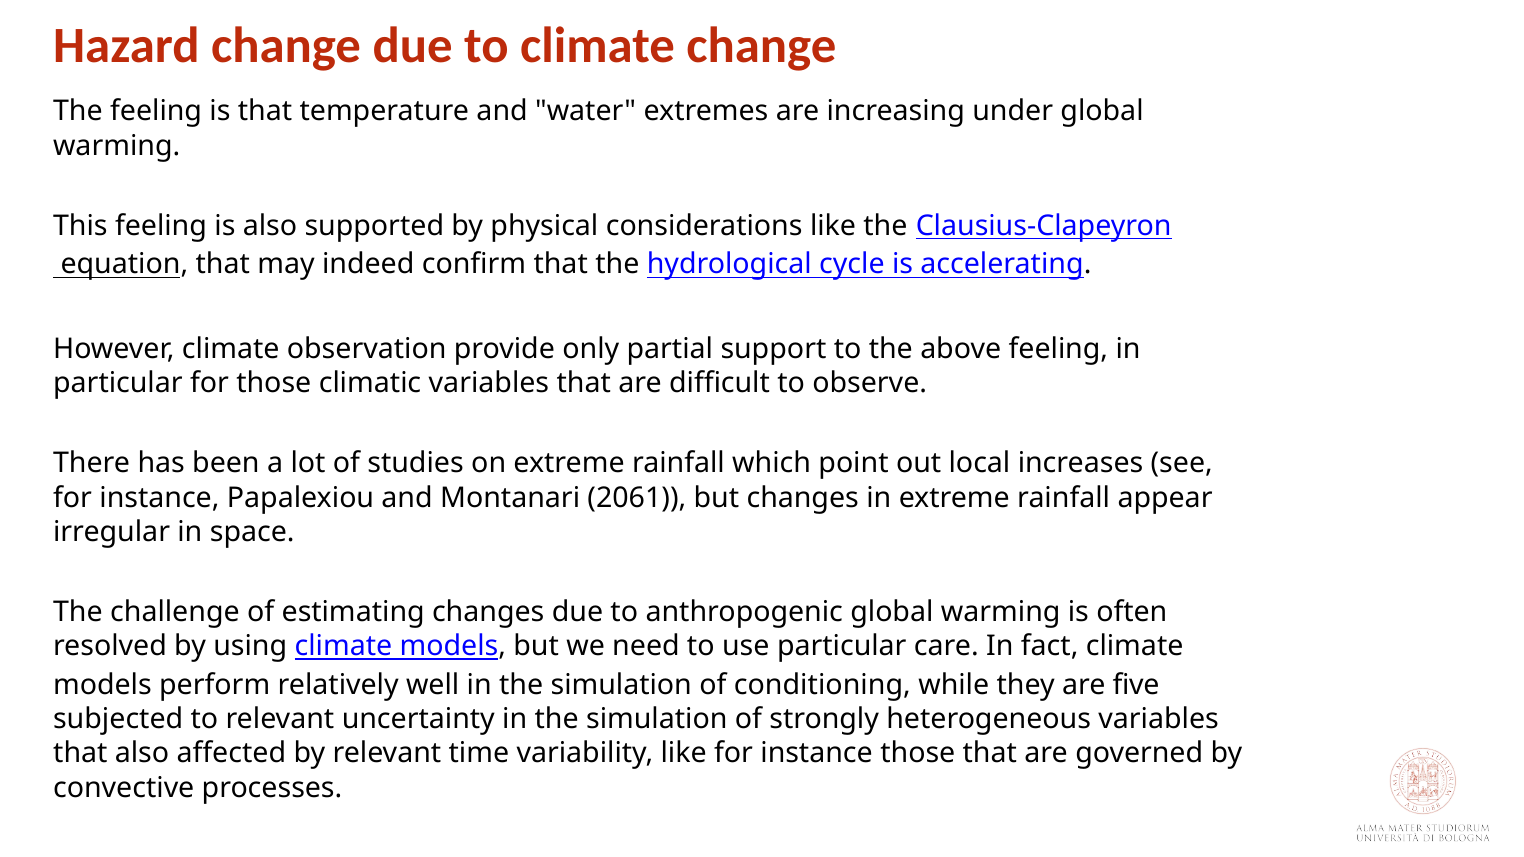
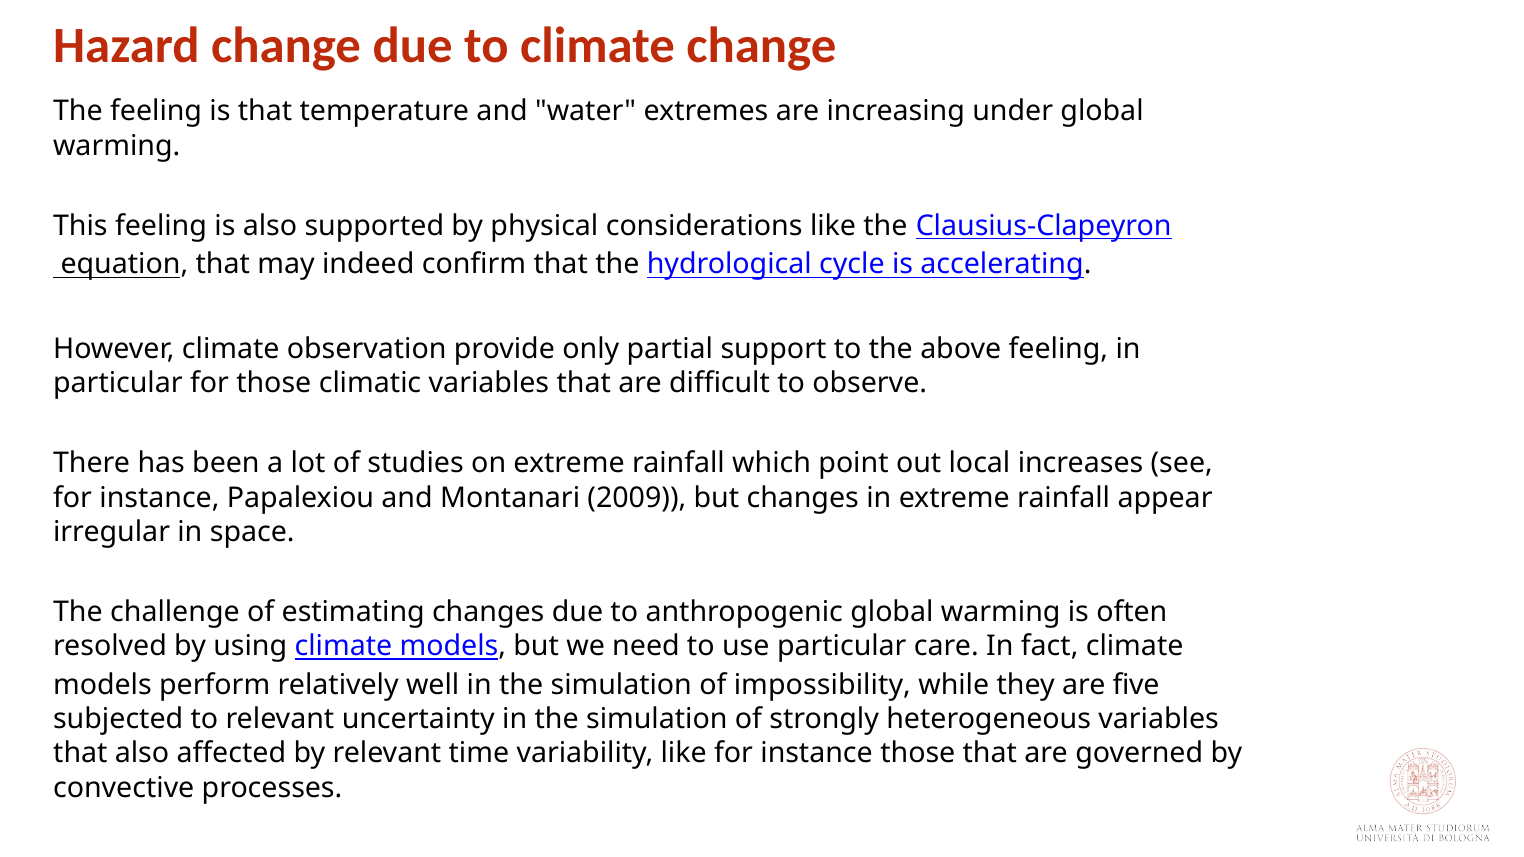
2061: 2061 -> 2009
conditioning: conditioning -> impossibility
